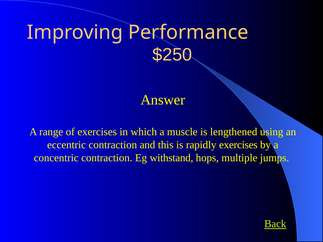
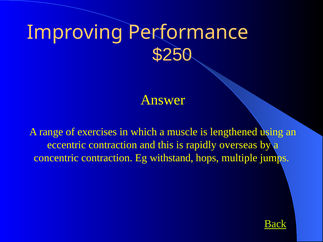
rapidly exercises: exercises -> overseas
